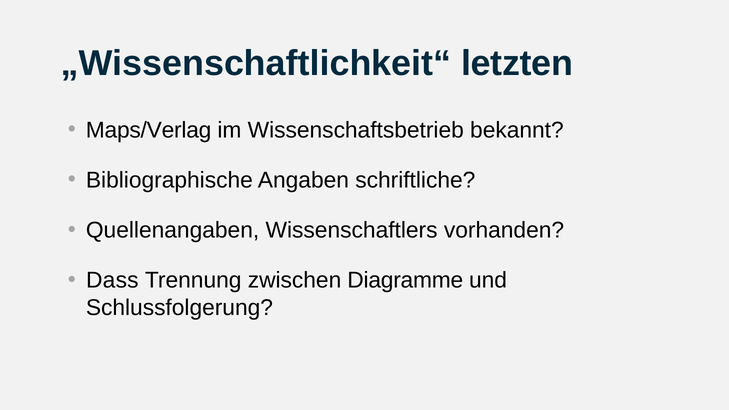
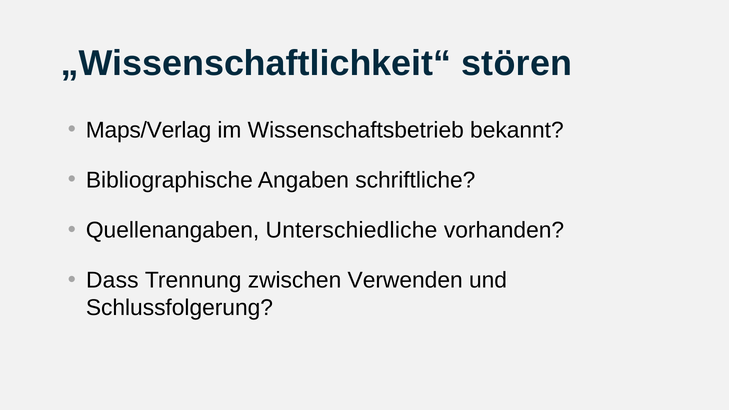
letzten: letzten -> stören
Wissenschaftlers: Wissenschaftlers -> Unterschiedliche
Diagramme: Diagramme -> Verwenden
